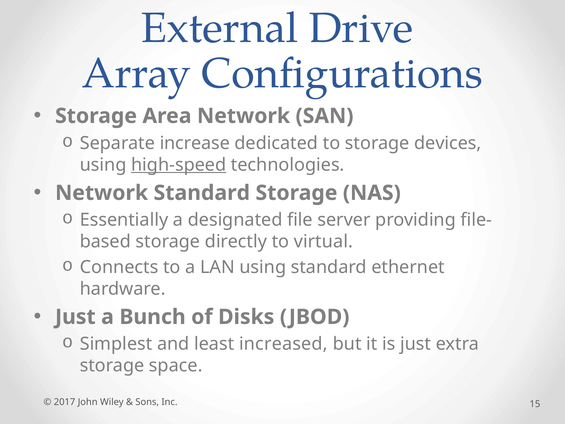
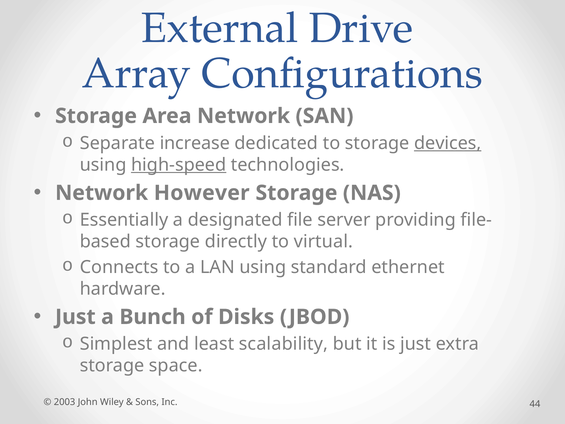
devices underline: none -> present
Network Standard: Standard -> However
increased: increased -> scalability
2017: 2017 -> 2003
15: 15 -> 44
